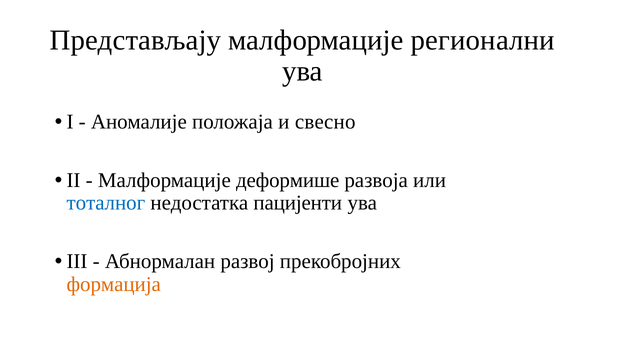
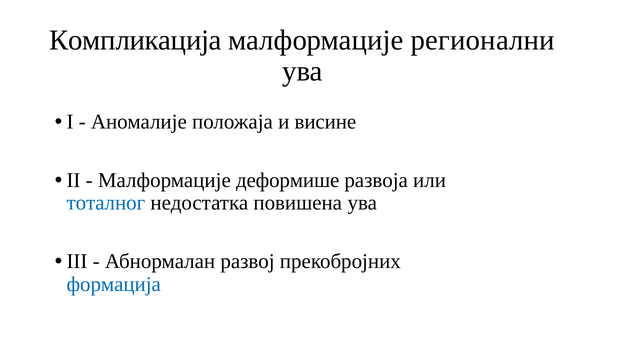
Представљају: Представљају -> Компликација
свесно: свесно -> висине
пацијенти: пацијенти -> повишена
формација colour: orange -> blue
